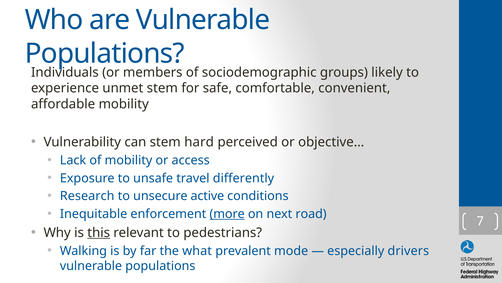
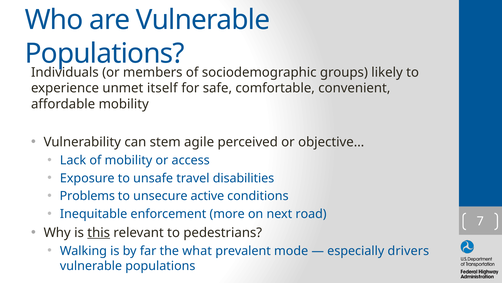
unmet stem: stem -> itself
hard: hard -> agile
differently: differently -> disabilities
Research: Research -> Problems
more underline: present -> none
